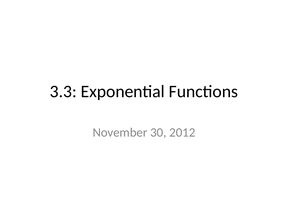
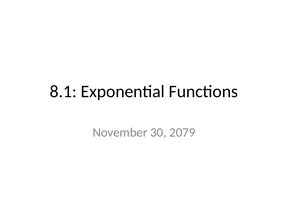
3.3: 3.3 -> 8.1
2012: 2012 -> 2079
